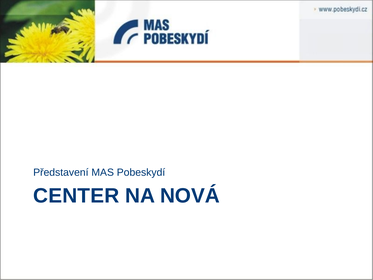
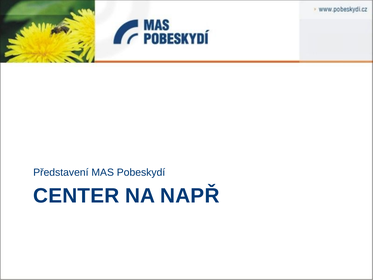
NOVÁ: NOVÁ -> NAPŘ
